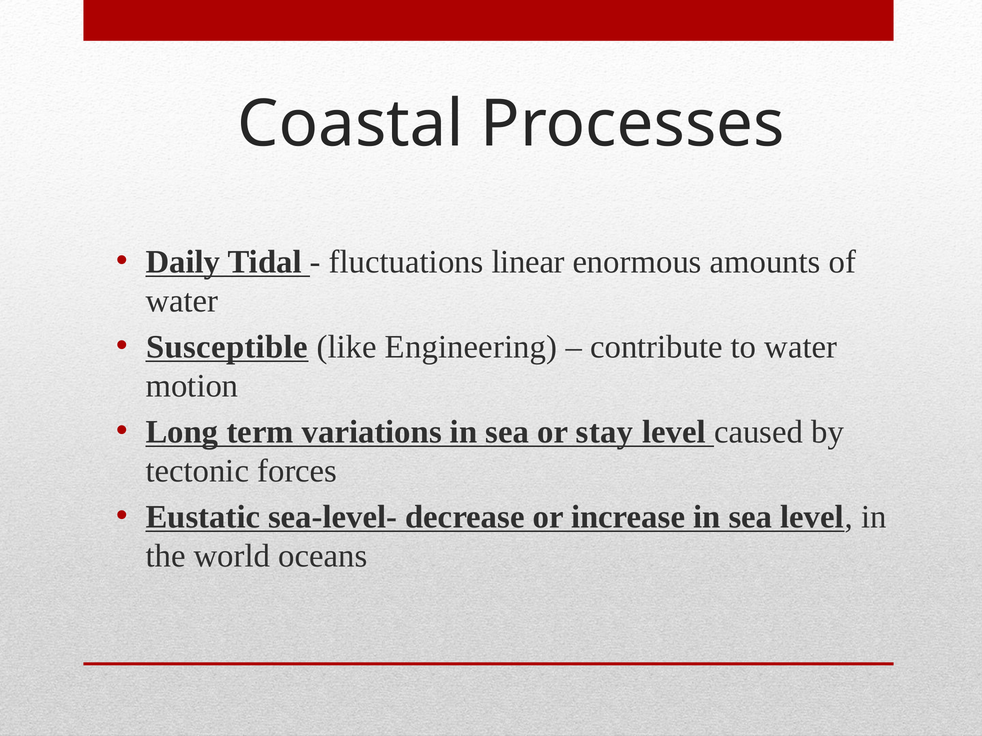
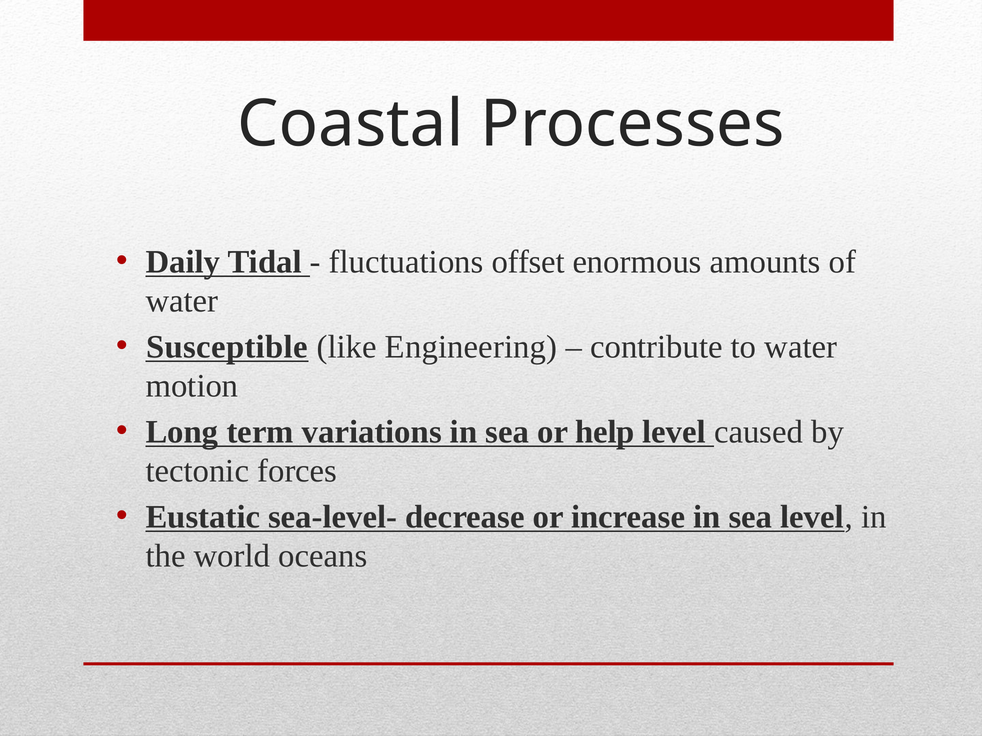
linear: linear -> offset
stay: stay -> help
